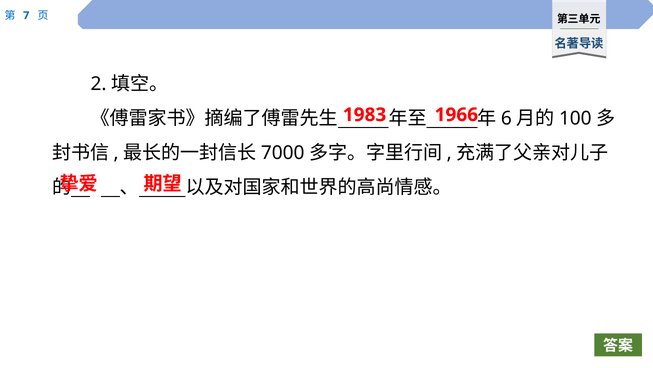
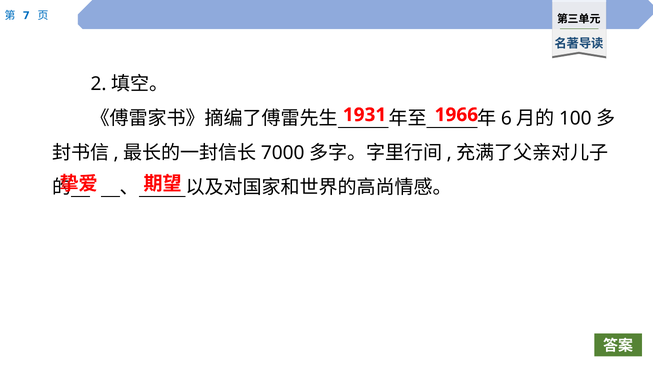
1983: 1983 -> 1931
